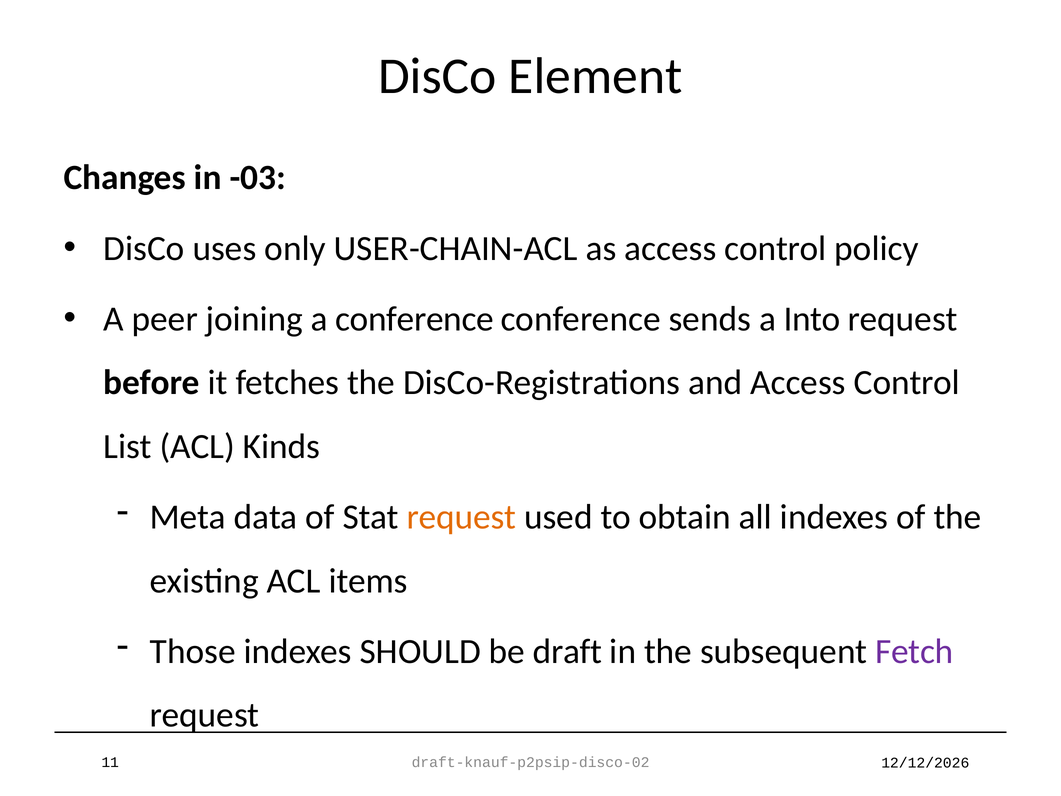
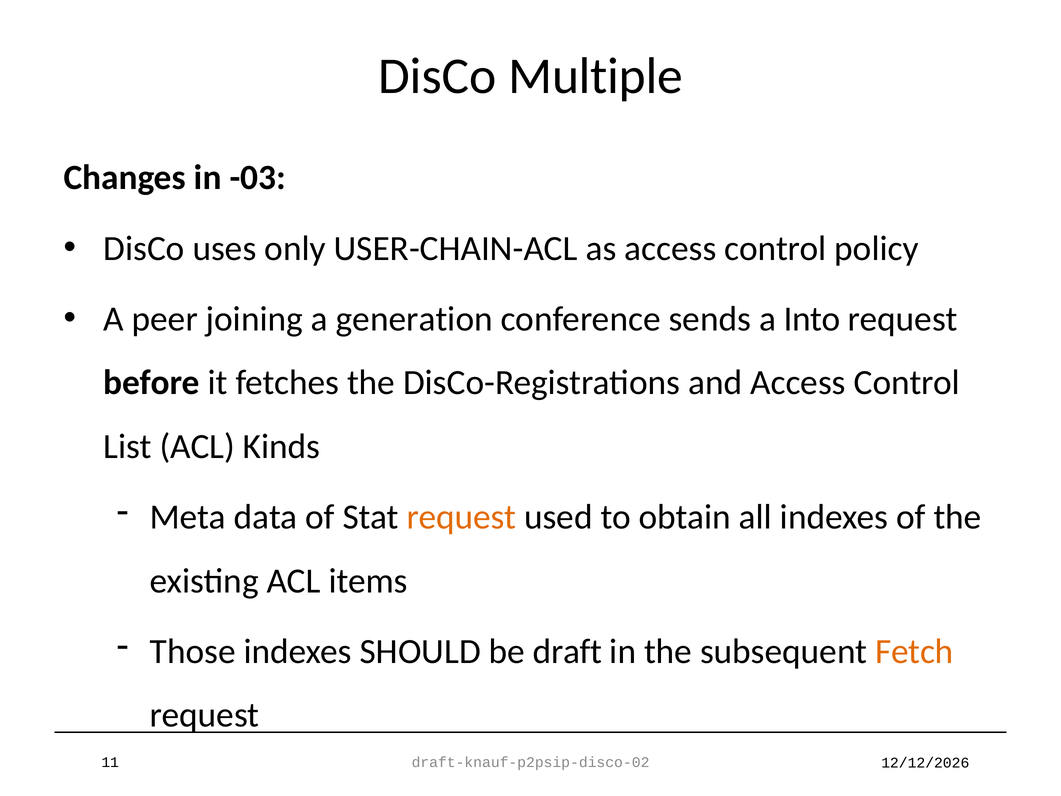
Element: Element -> Multiple
a conference: conference -> generation
Fetch colour: purple -> orange
